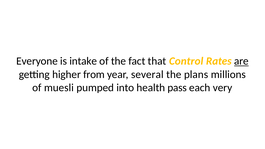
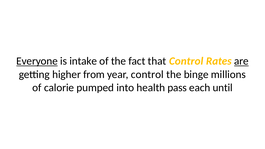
Everyone underline: none -> present
year several: several -> control
plans: plans -> binge
muesli: muesli -> calorie
very: very -> until
